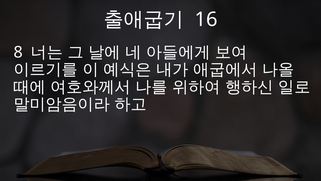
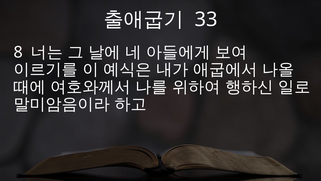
16: 16 -> 33
